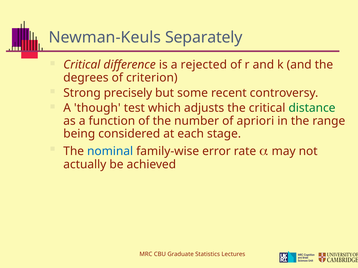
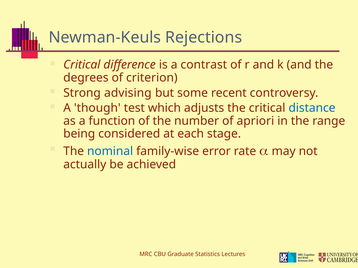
Separately: Separately -> Rejections
rejected: rejected -> contrast
precisely: precisely -> advising
distance colour: green -> blue
